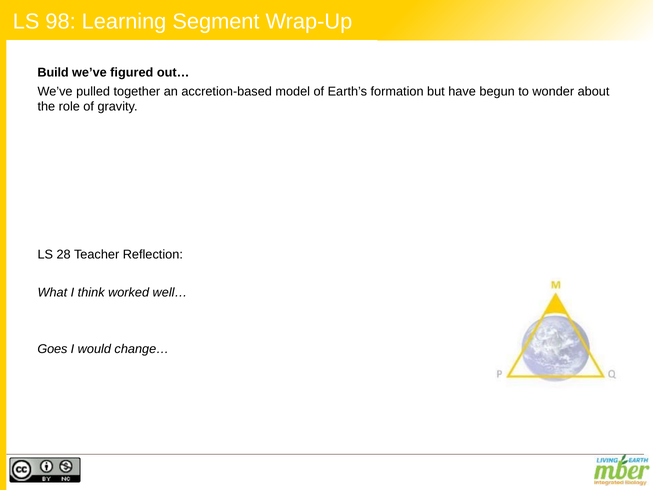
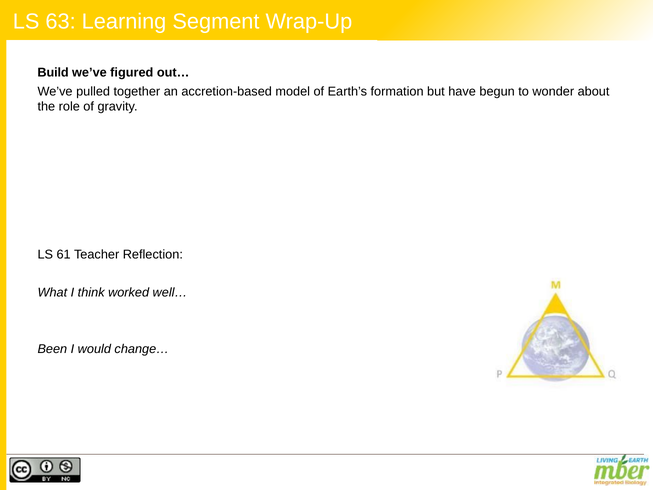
98: 98 -> 63
28: 28 -> 61
Goes: Goes -> Been
